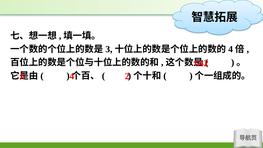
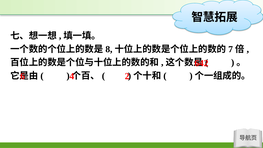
3: 3 -> 8
4 at (231, 49): 4 -> 7
